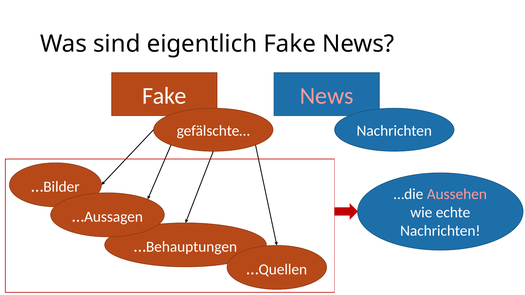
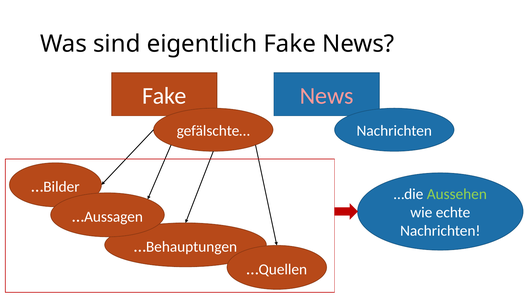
Aussehen colour: pink -> light green
